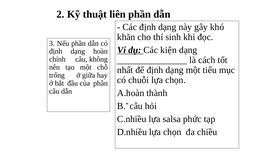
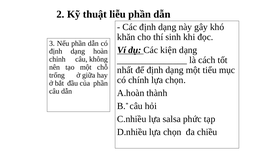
liên: liên -> liễu
chuỗi: chuỗi -> chính
